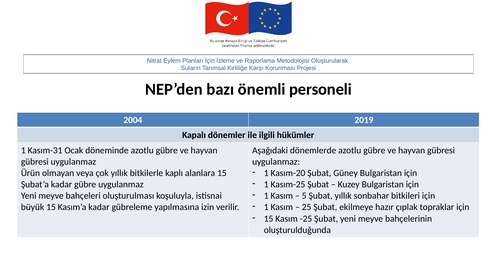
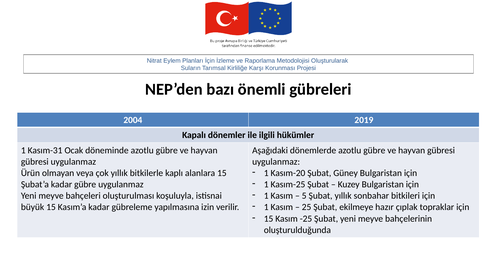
personeli: personeli -> gübreleri
